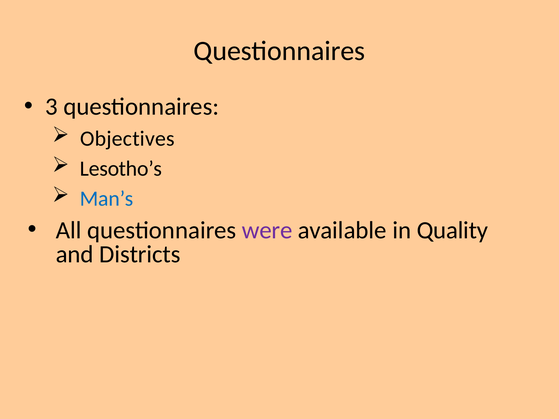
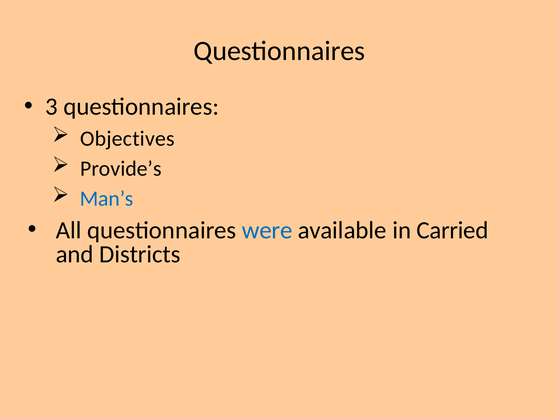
Lesotho’s: Lesotho’s -> Provide’s
were colour: purple -> blue
Quality: Quality -> Carried
